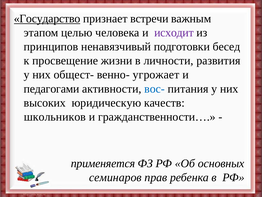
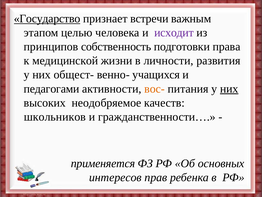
ненавязчивый: ненавязчивый -> собственность
бесед: бесед -> права
просвещение: просвещение -> медицинской
угрожает: угрожает -> учащихся
вос- colour: blue -> orange
них at (229, 89) underline: none -> present
юридическую: юридическую -> неодобряемое
семинаров: семинаров -> интересов
